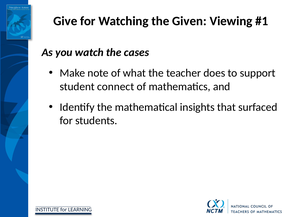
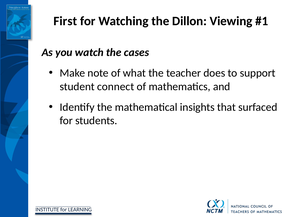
Give: Give -> First
Given: Given -> Dillon
